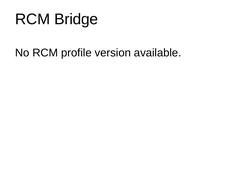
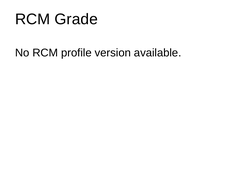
Bridge: Bridge -> Grade
